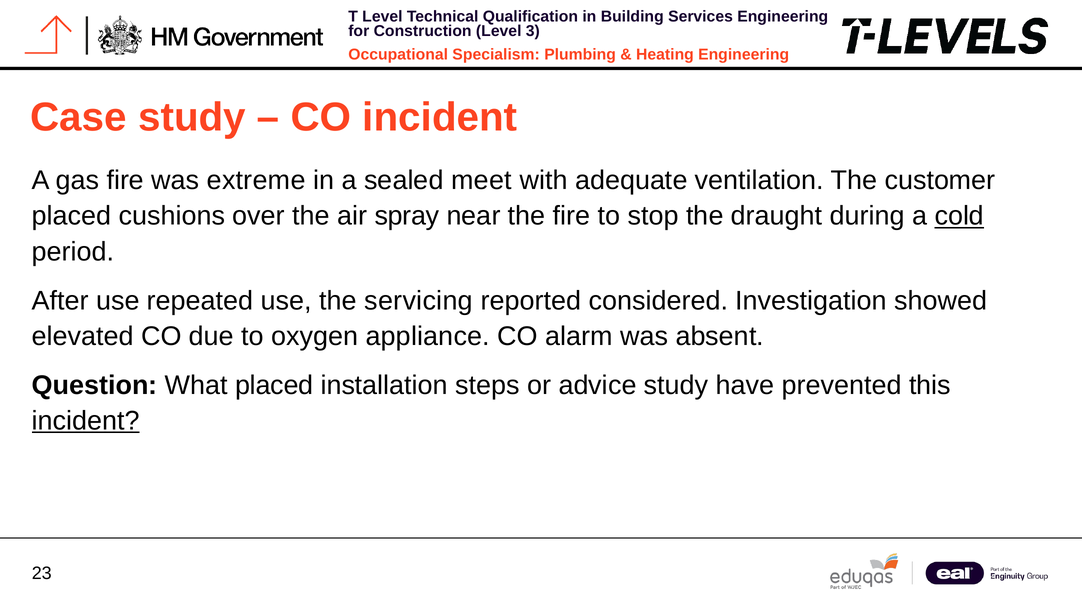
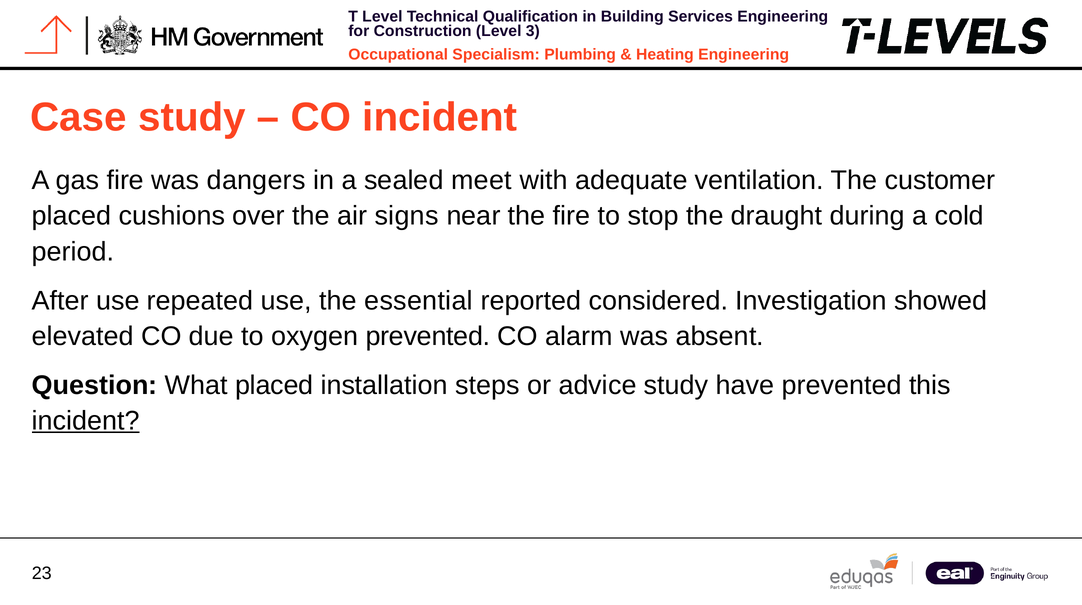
extreme: extreme -> dangers
spray: spray -> signs
cold underline: present -> none
servicing: servicing -> essential
oxygen appliance: appliance -> prevented
